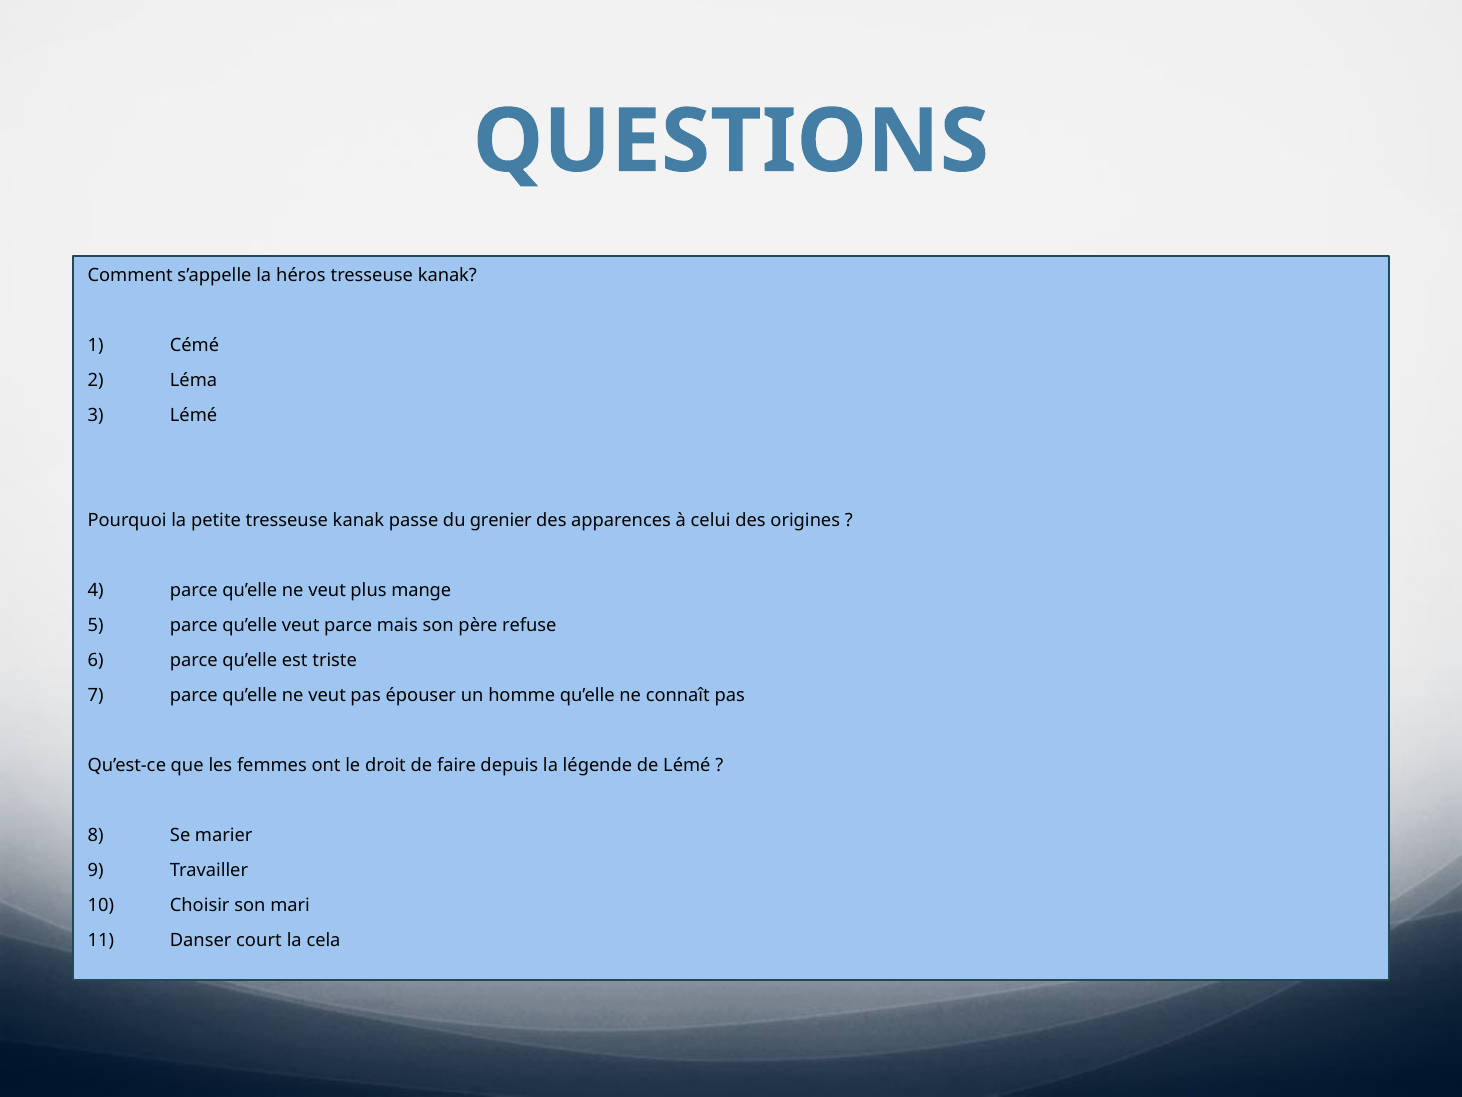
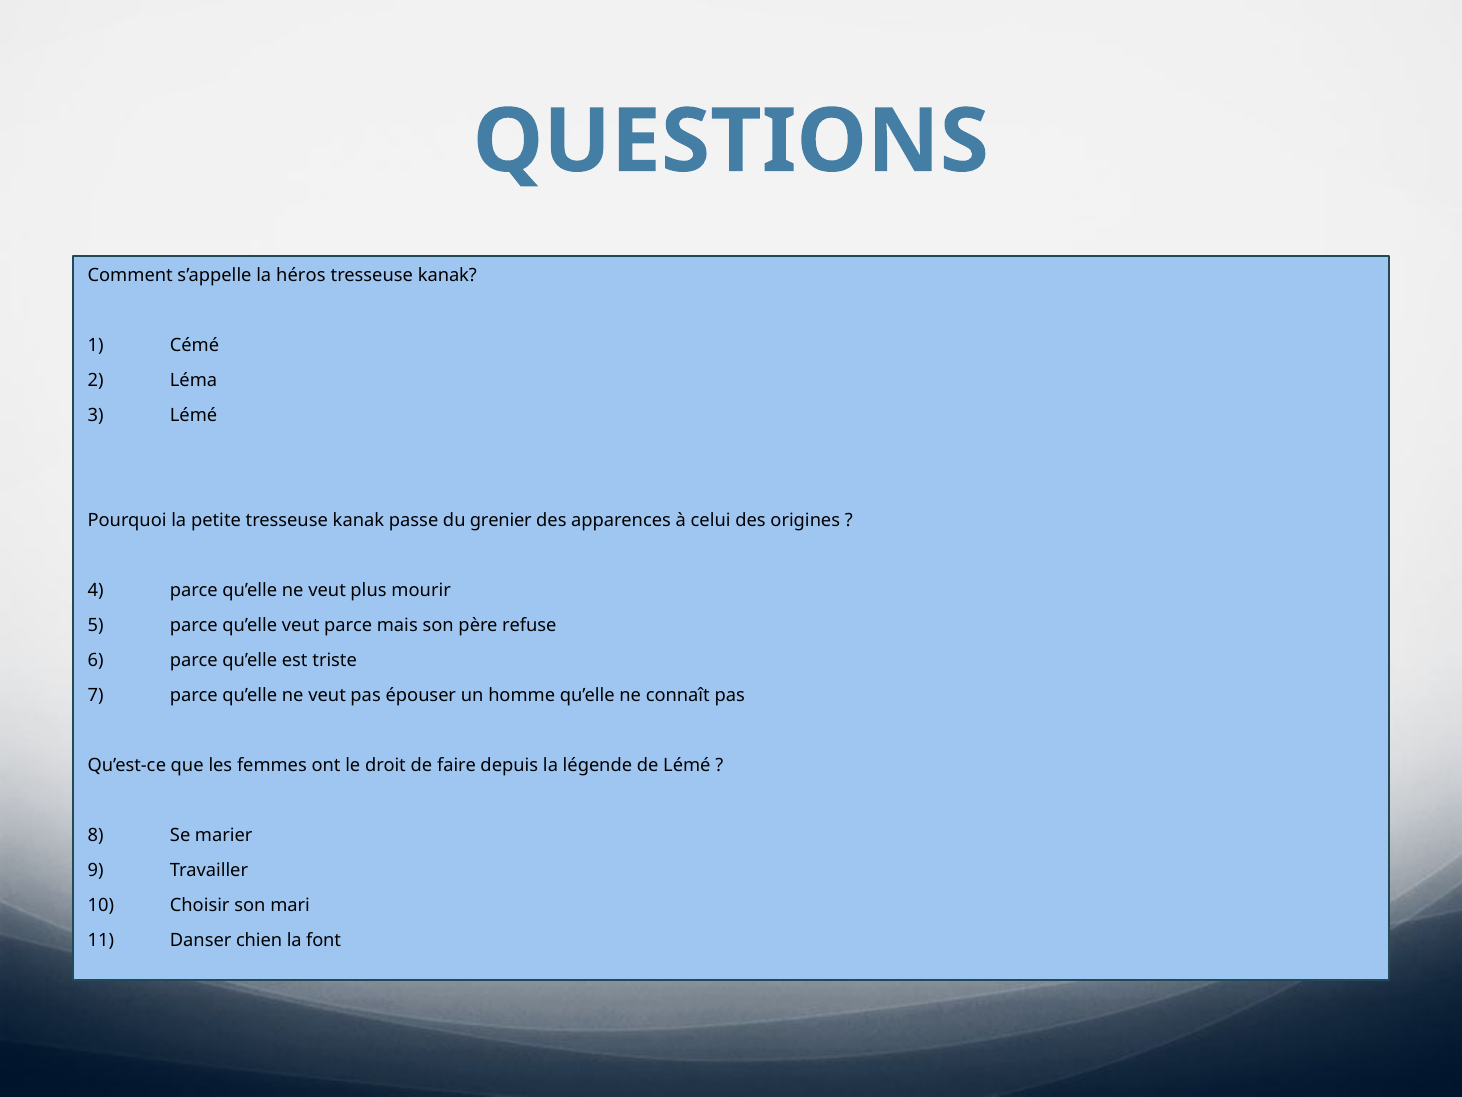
mange: mange -> mourir
court: court -> chien
cela: cela -> font
